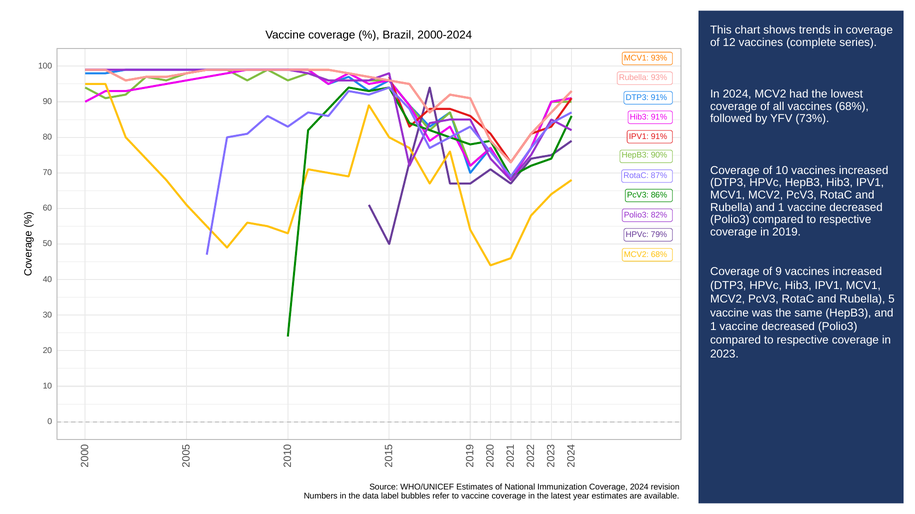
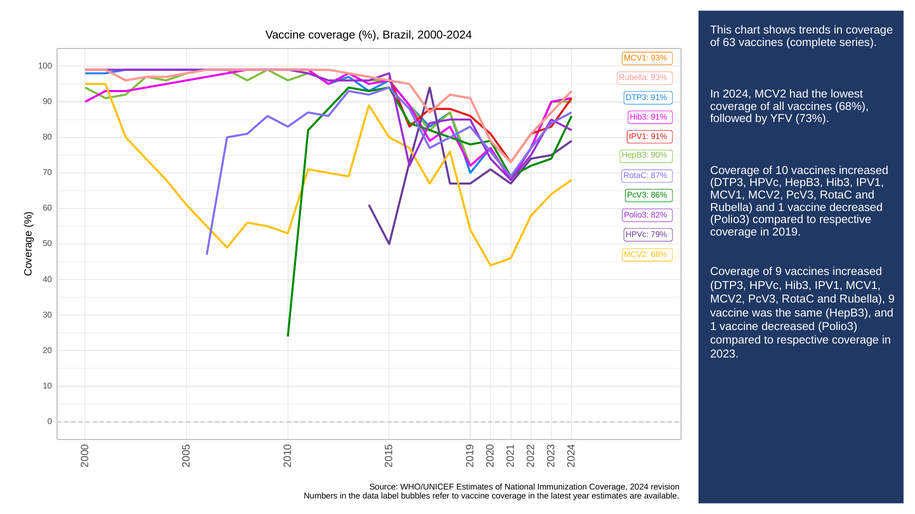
12: 12 -> 63
Rubella 5: 5 -> 9
